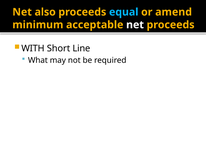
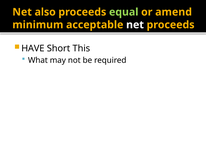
equal colour: light blue -> light green
WITH: WITH -> HAVE
Line: Line -> This
